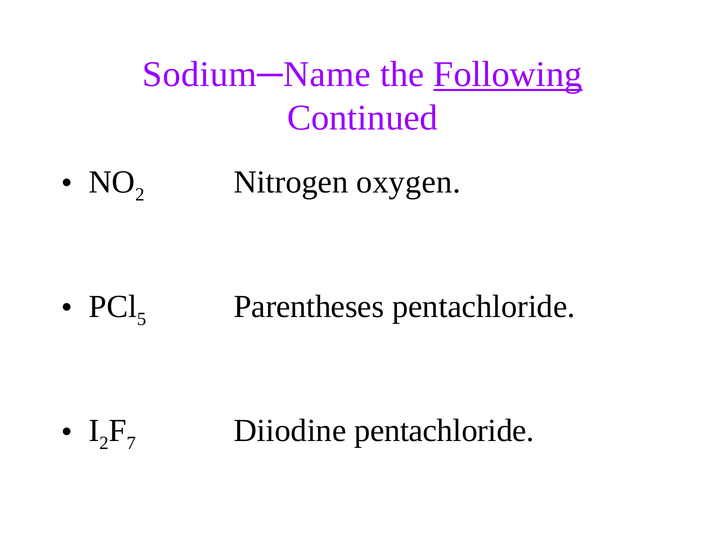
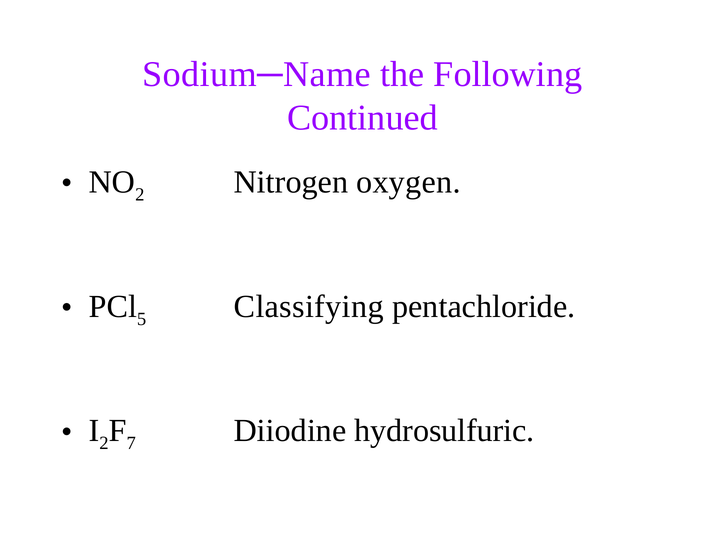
Following underline: present -> none
Parentheses: Parentheses -> Classifying
Diiodine pentachloride: pentachloride -> hydrosulfuric
